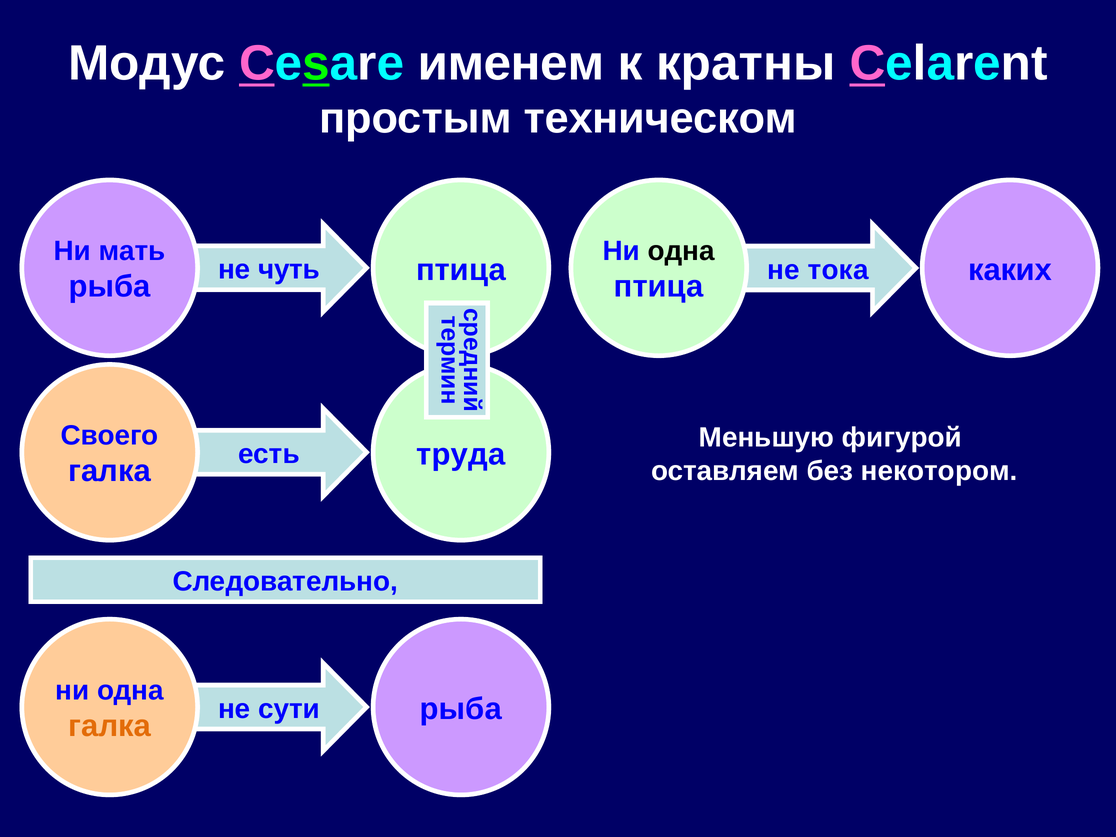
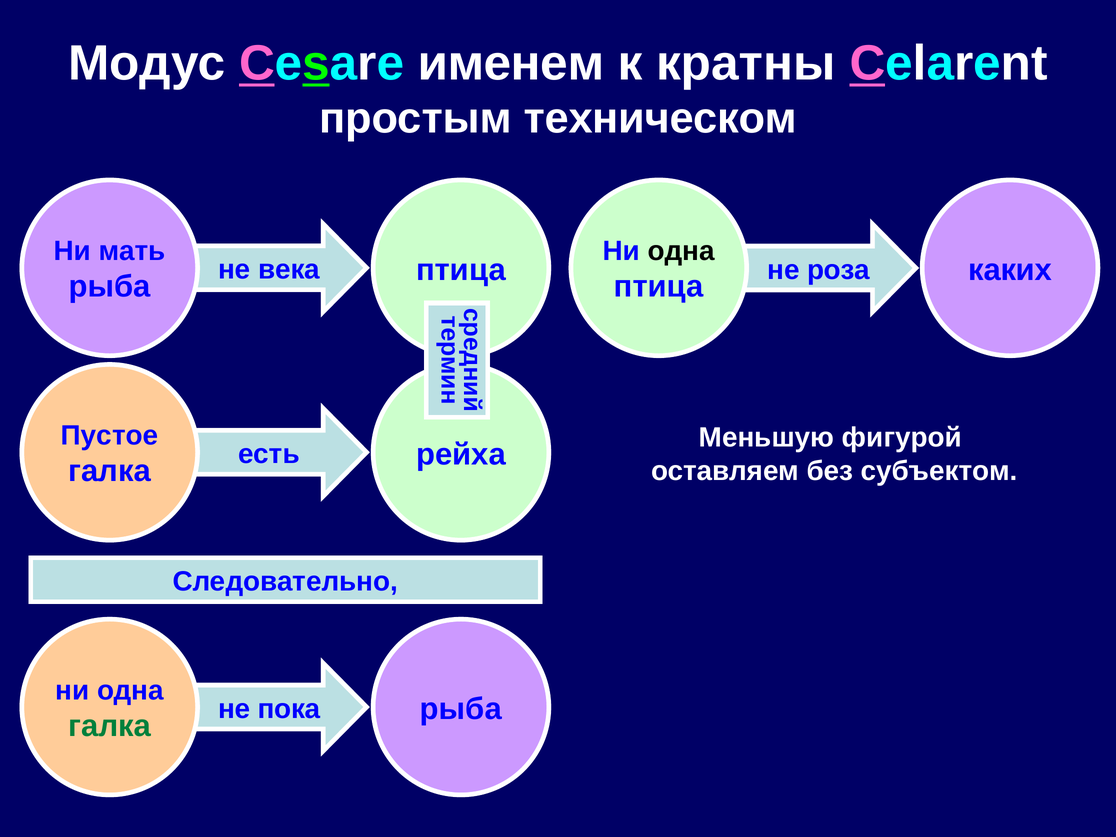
чуть: чуть -> века
тока: тока -> роза
Своего: Своего -> Пустое
труда: труда -> рейха
некотором: некотором -> субъектом
сути: сути -> пока
галка at (110, 726) colour: orange -> green
